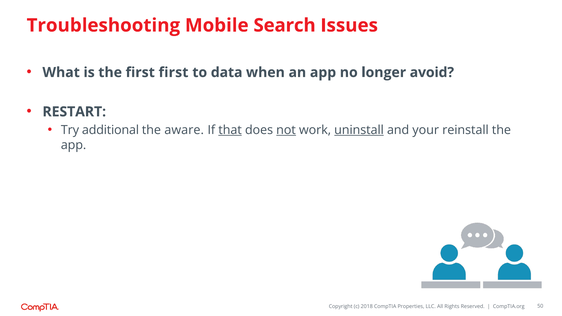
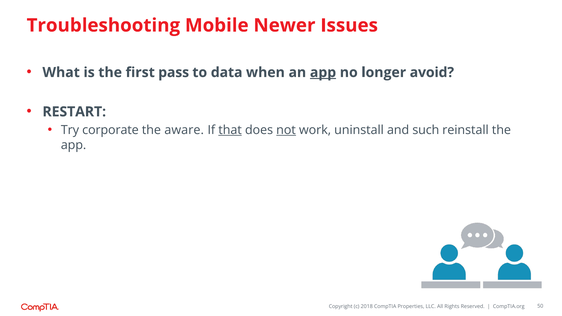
Search: Search -> Newer
first first: first -> pass
app at (323, 72) underline: none -> present
additional: additional -> corporate
uninstall underline: present -> none
your: your -> such
